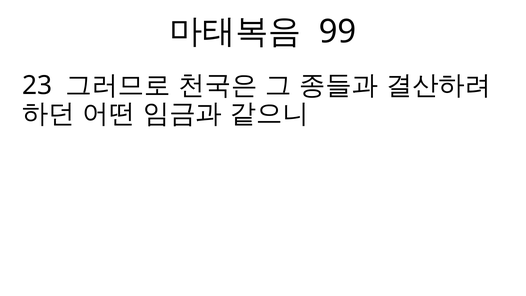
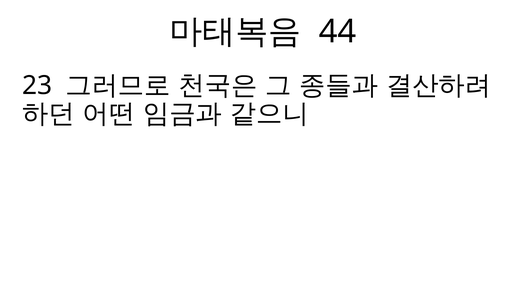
99: 99 -> 44
